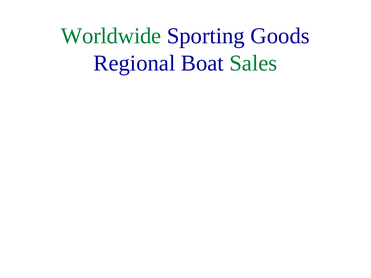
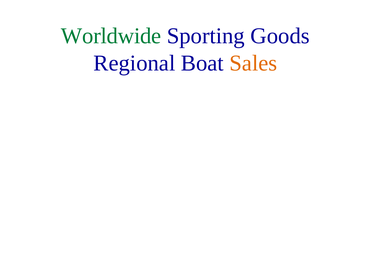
Sales colour: green -> orange
